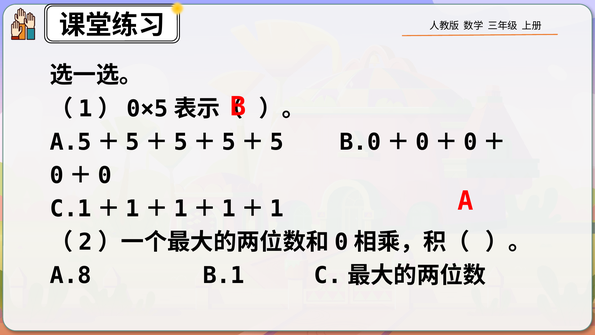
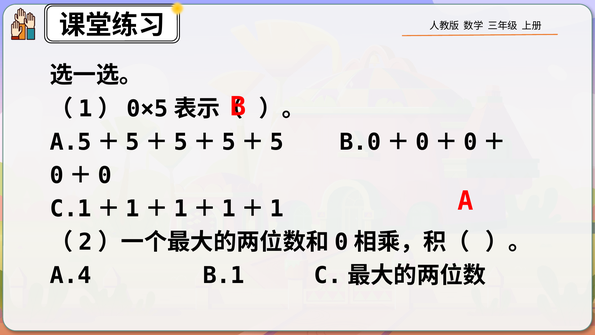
A.8: A.8 -> A.4
